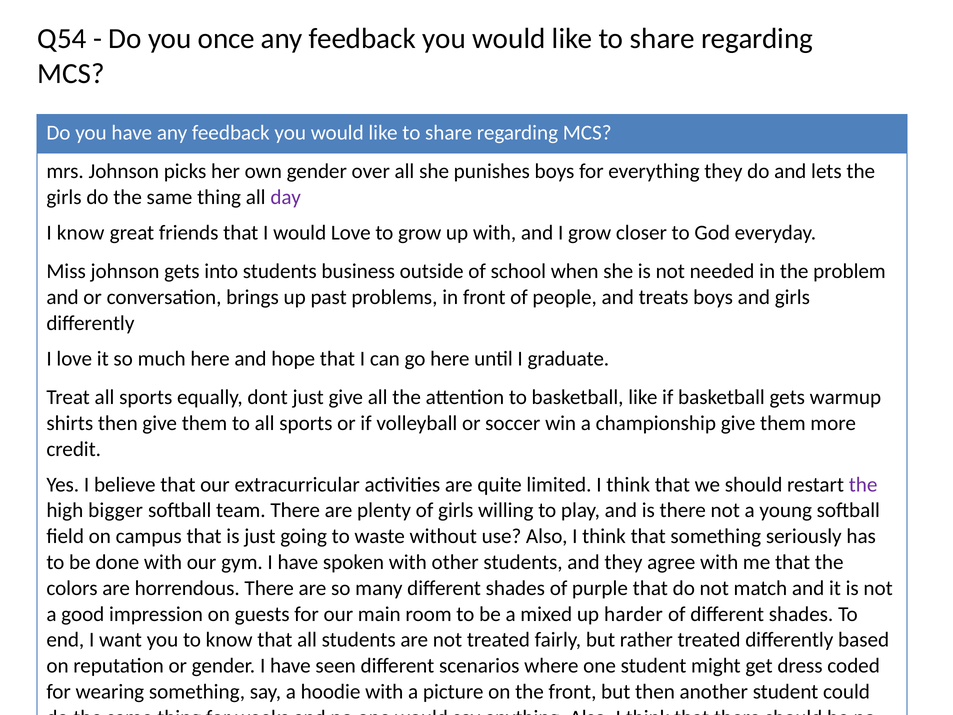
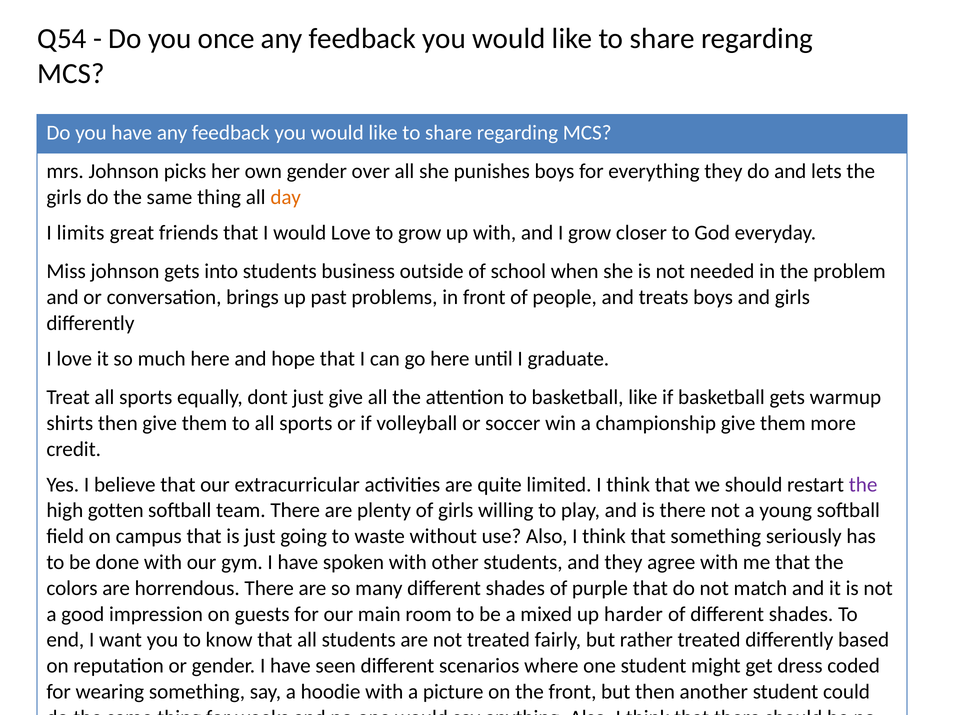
day colour: purple -> orange
I know: know -> limits
bigger: bigger -> gotten
